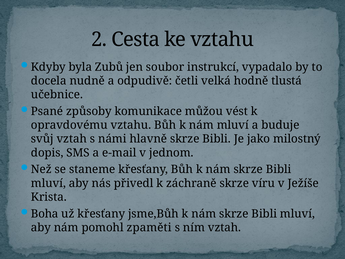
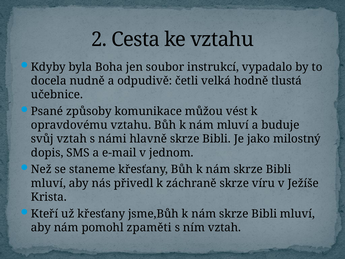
Zubů: Zubů -> Boha
Boha: Boha -> Kteří
